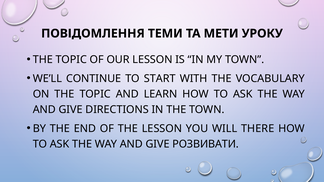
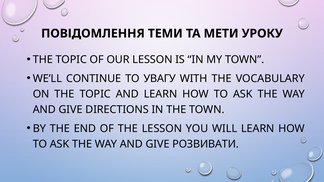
START: START -> УВАГУ
WILL THERE: THERE -> LEARN
